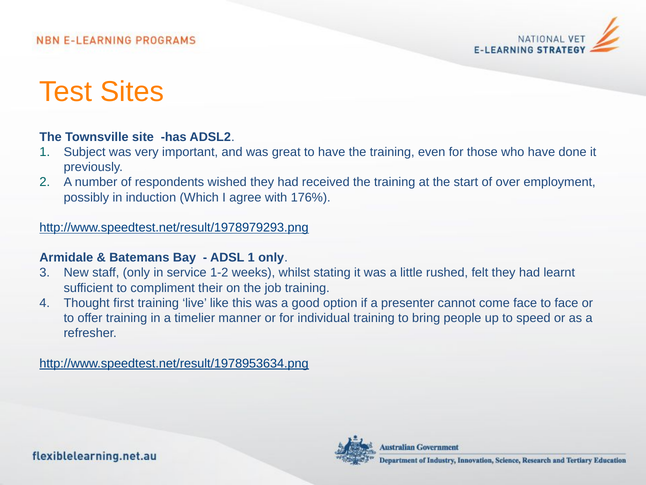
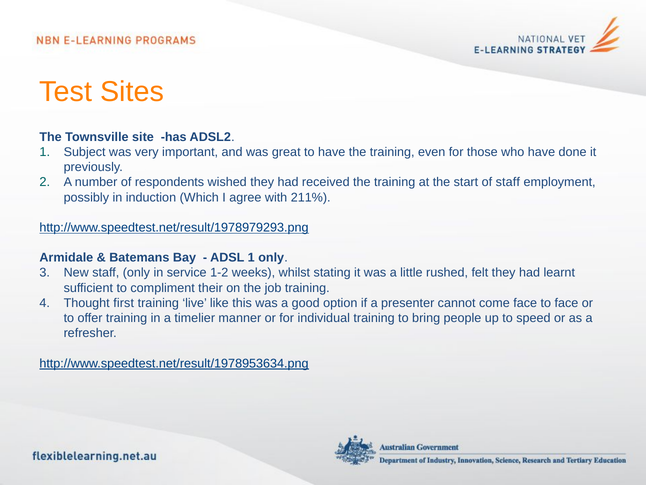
of over: over -> staff
176%: 176% -> 211%
